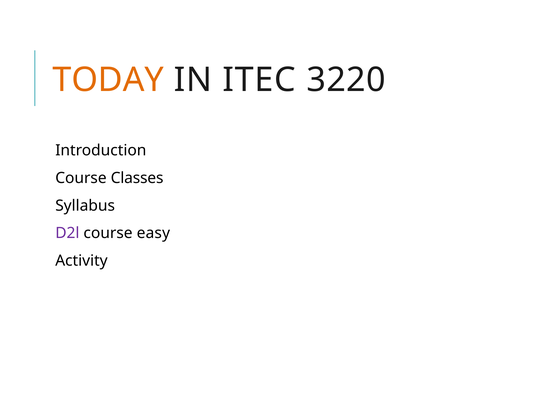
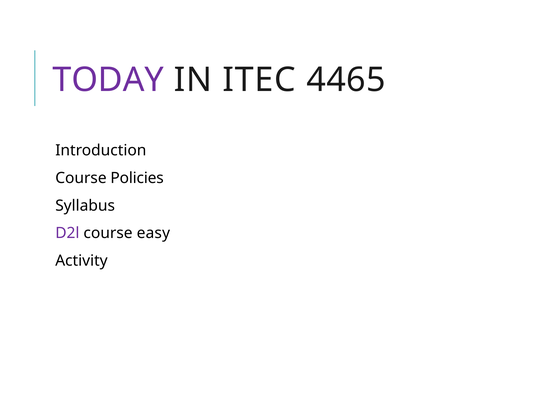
TODAY colour: orange -> purple
3220: 3220 -> 4465
Classes: Classes -> Policies
